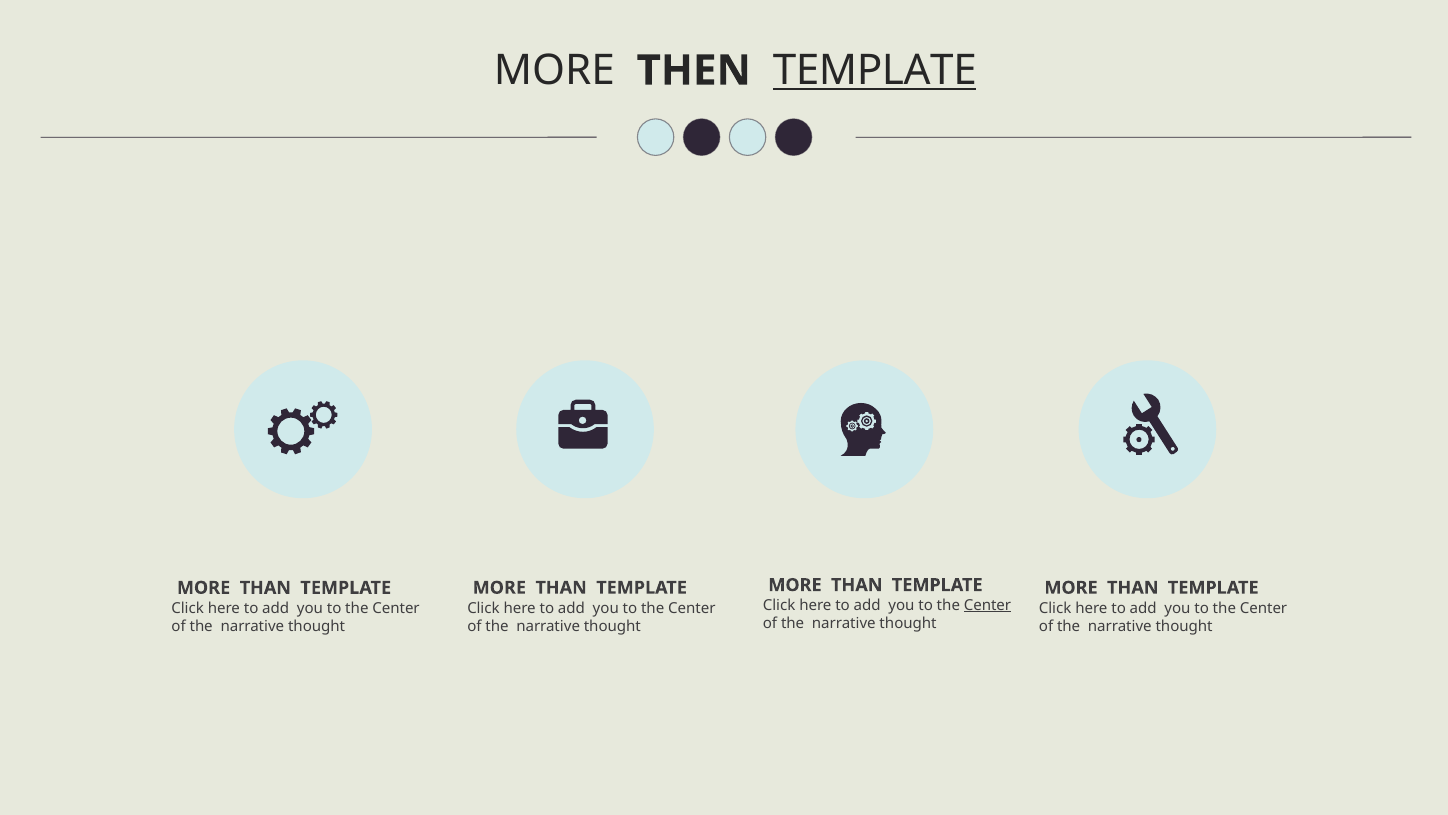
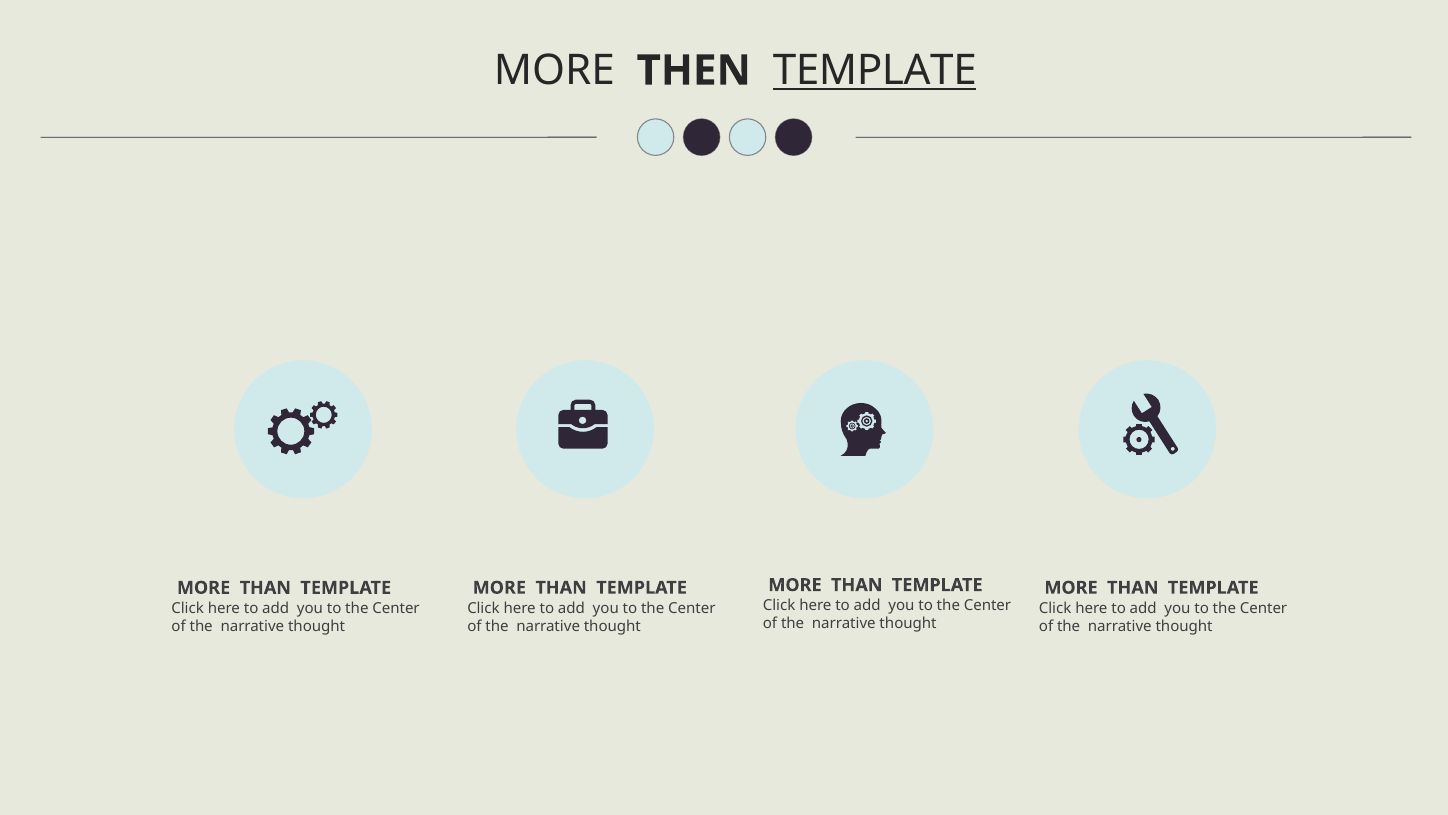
Center at (988, 605) underline: present -> none
